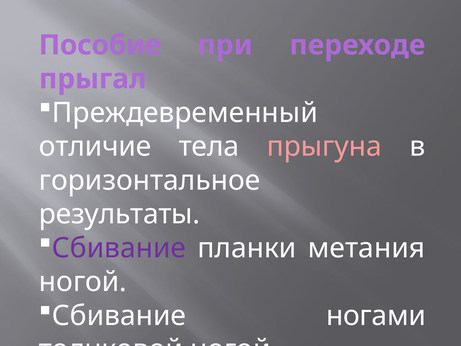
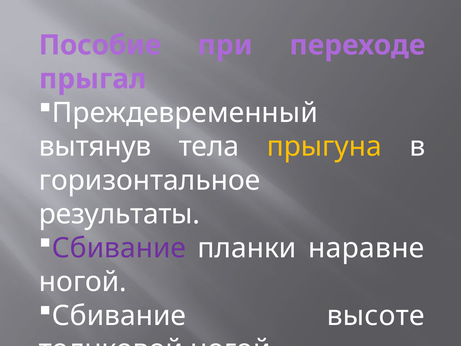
отличие: отличие -> вытянув
прыгуна colour: pink -> yellow
метания: метания -> наравне
ногами: ногами -> высоте
